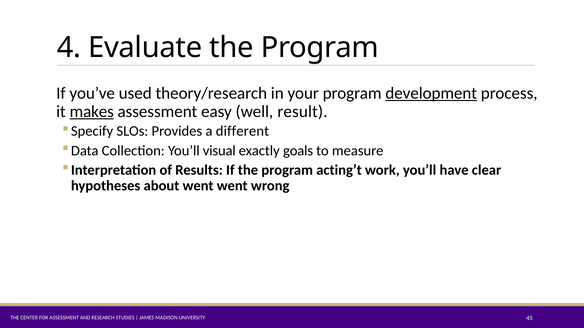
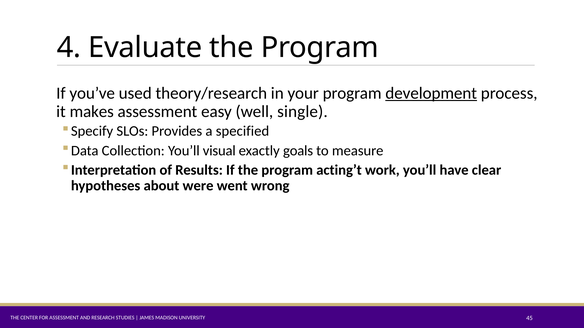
makes underline: present -> none
result: result -> single
different: different -> specified
about went: went -> were
